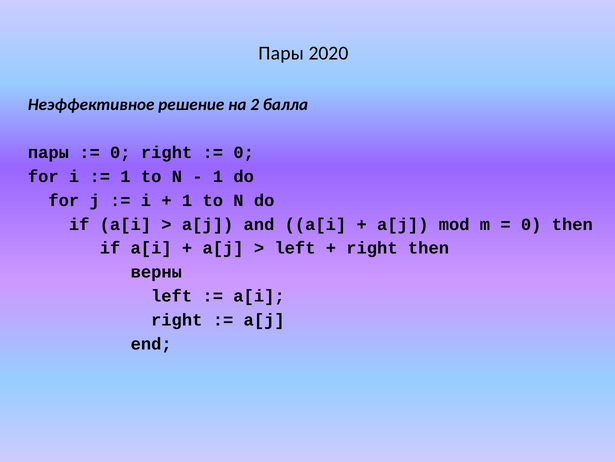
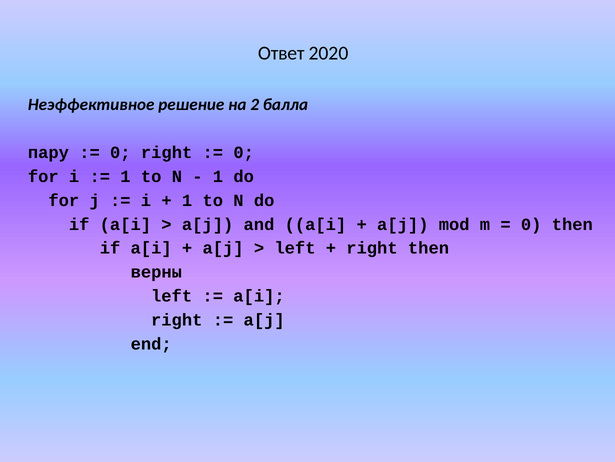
Пары at (281, 53): Пары -> Ответ
пары at (48, 152): пары -> пару
